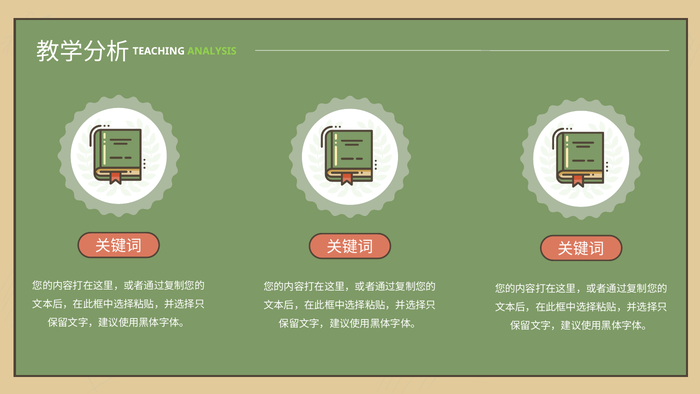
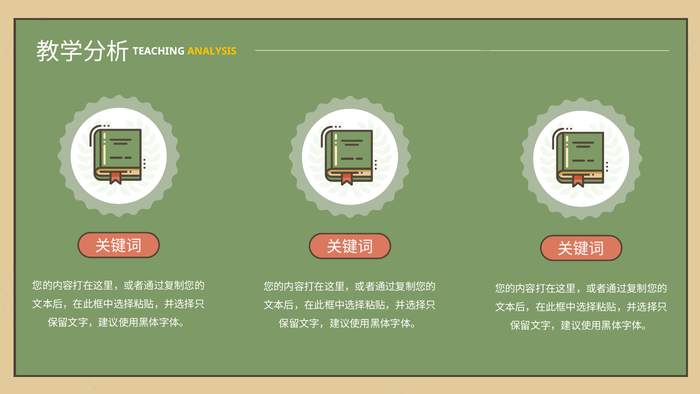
ANALYSIS colour: light green -> yellow
